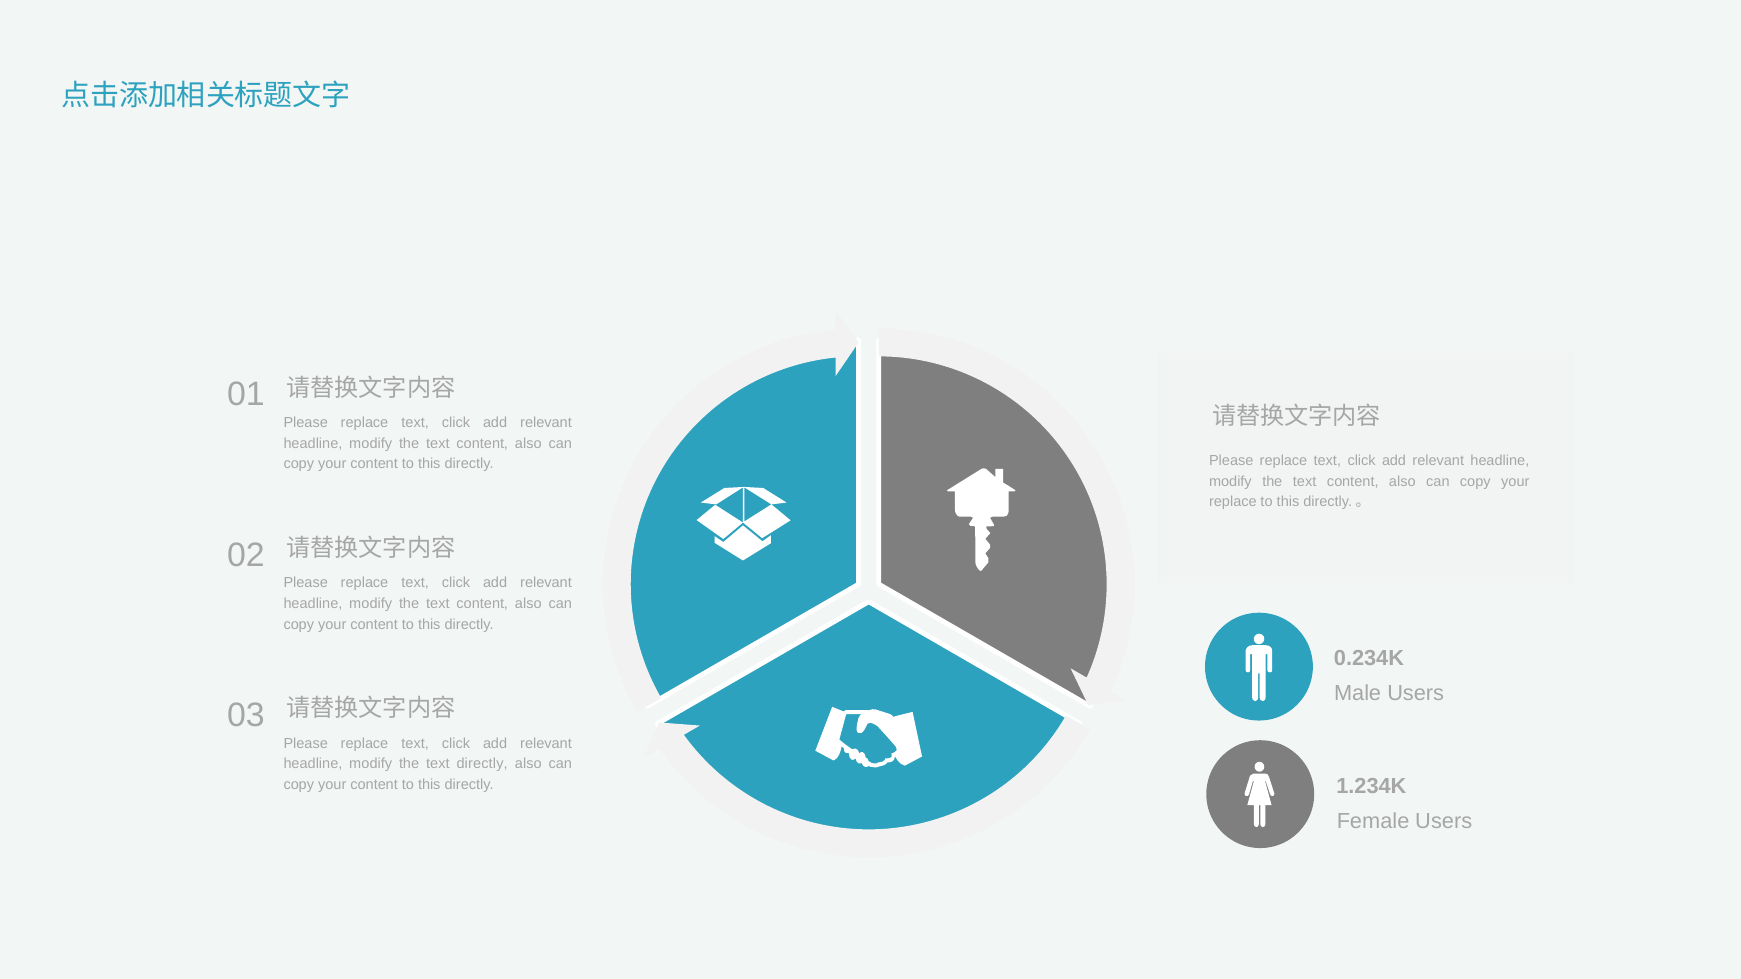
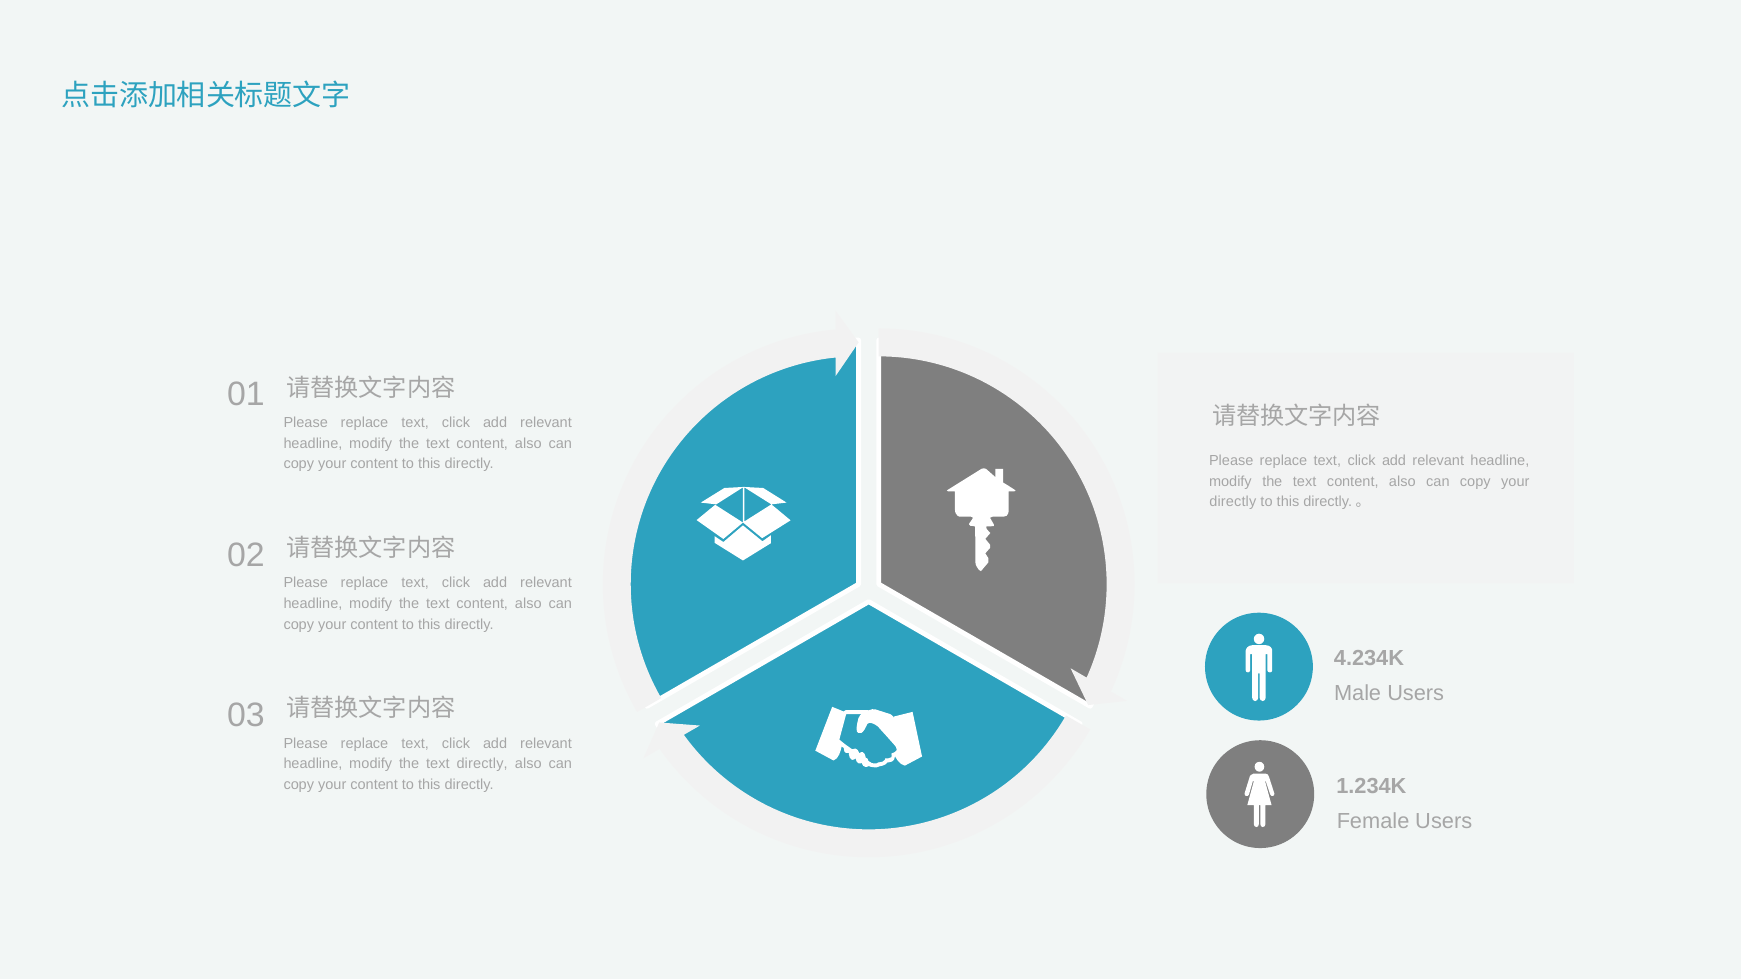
replace at (1233, 502): replace -> directly
0.234K: 0.234K -> 4.234K
